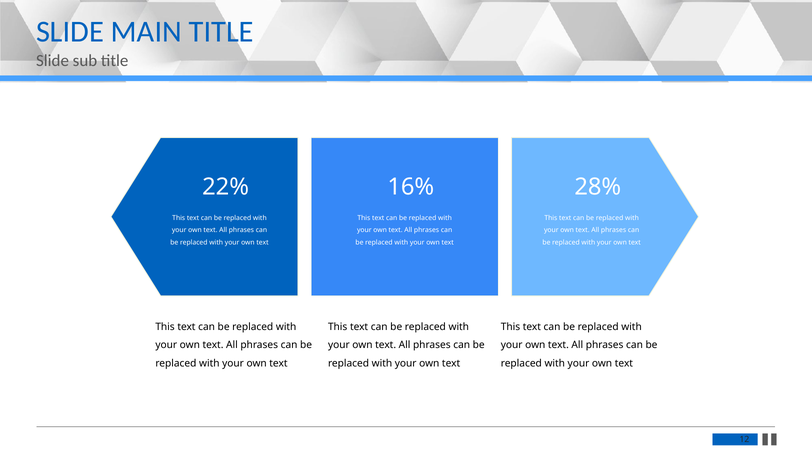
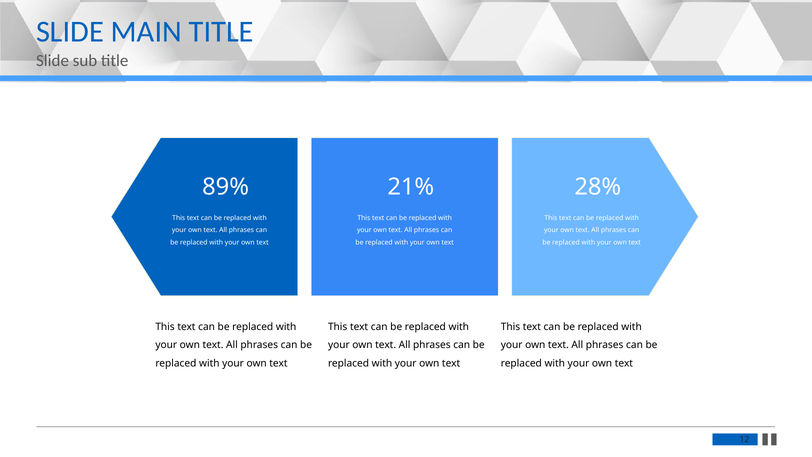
22%: 22% -> 89%
16%: 16% -> 21%
